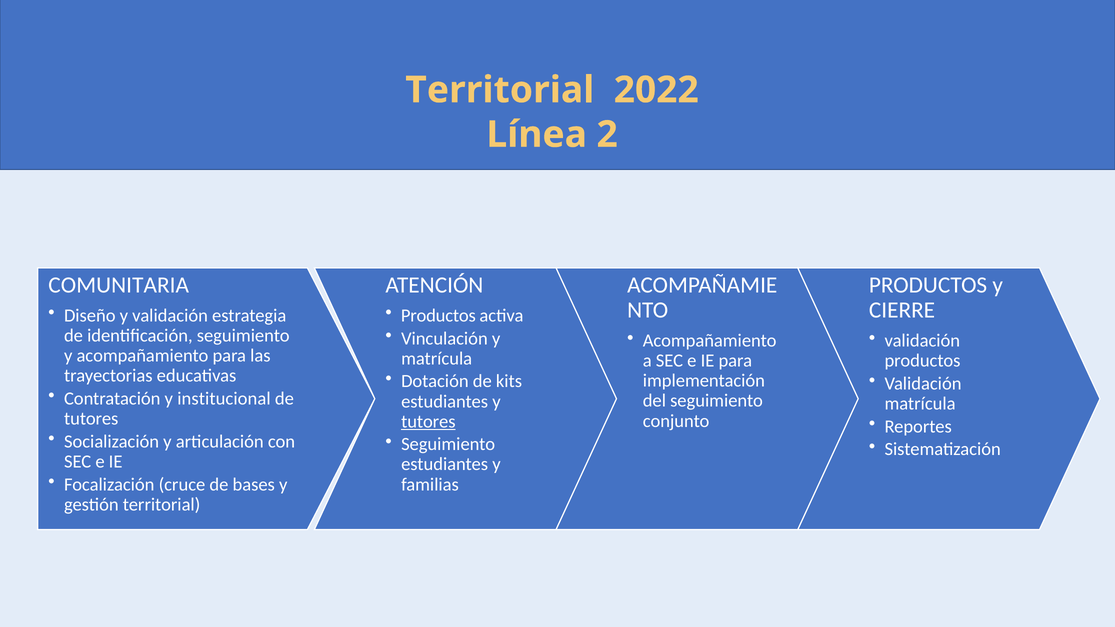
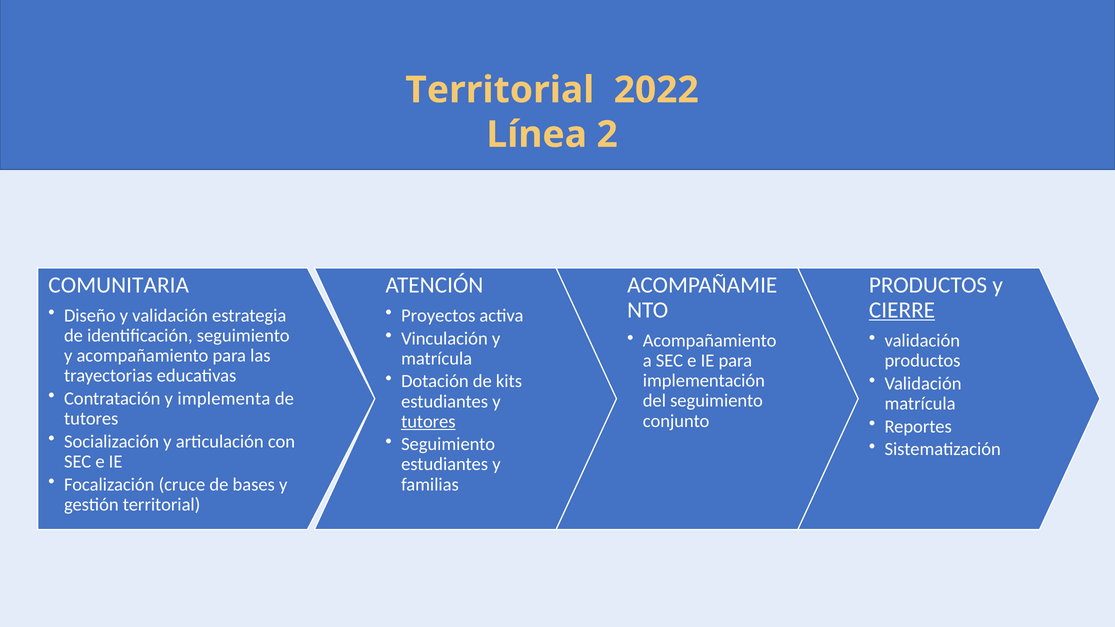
CIERRE underline: none -> present
Productos at (438, 316): Productos -> Proyectos
institucional: institucional -> implementa
